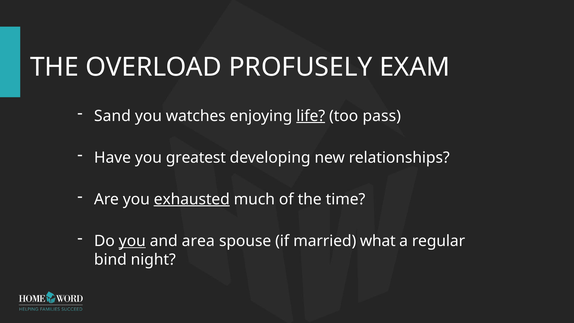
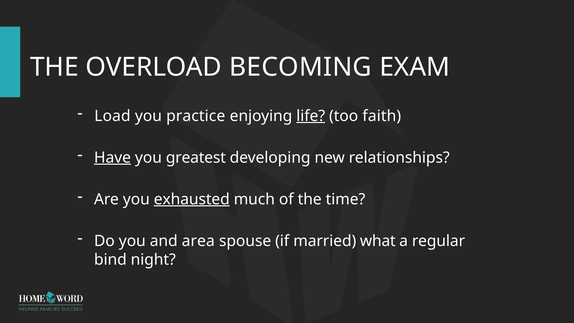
PROFUSELY: PROFUSELY -> BECOMING
Sand: Sand -> Load
watches: watches -> practice
pass: pass -> faith
Have underline: none -> present
you at (132, 241) underline: present -> none
